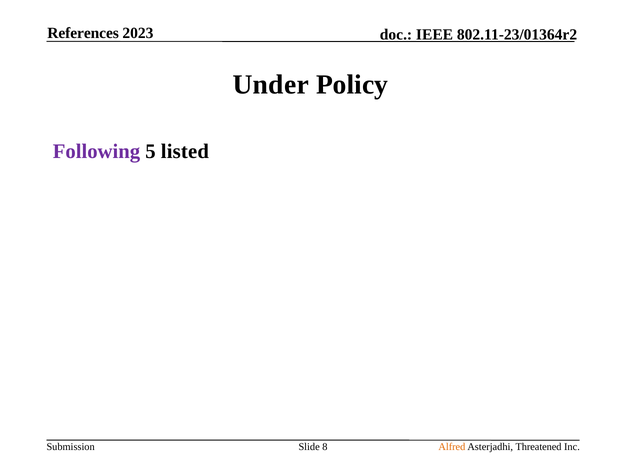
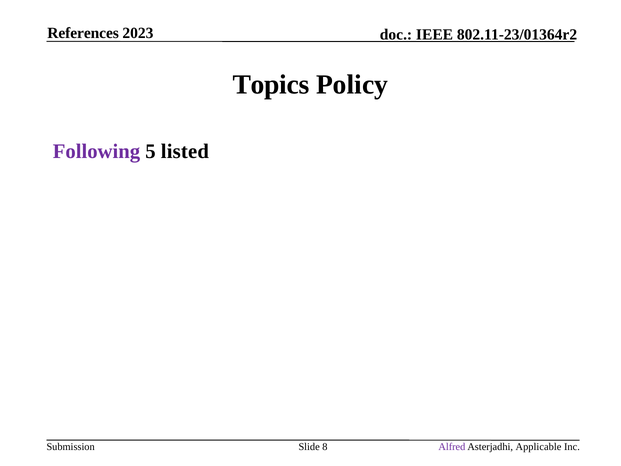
Under: Under -> Topics
Alfred colour: orange -> purple
Threatened: Threatened -> Applicable
